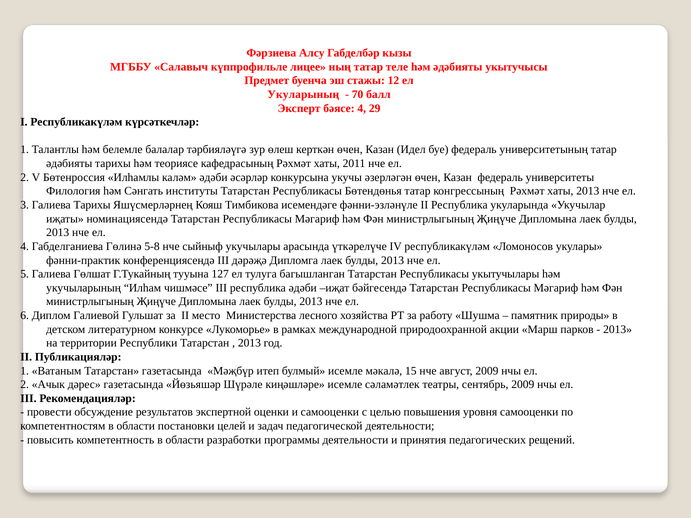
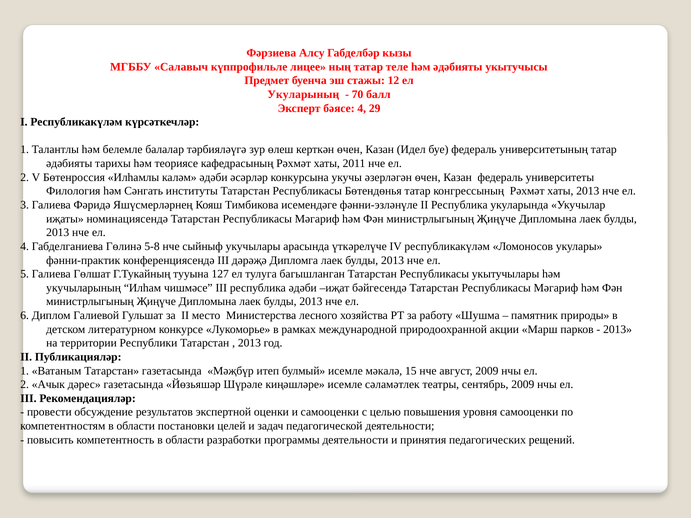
Галиева Тарихы: Тарихы -> Фәридә
